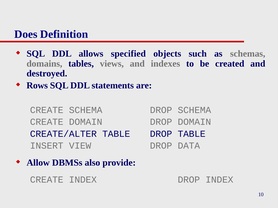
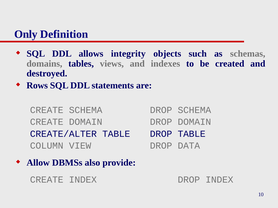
Does: Does -> Only
specified: specified -> integrity
INSERT: INSERT -> COLUMN
